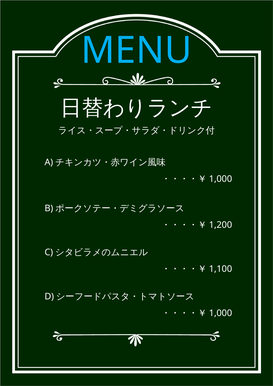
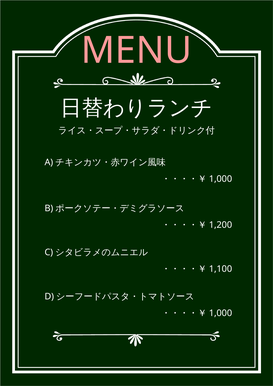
MENU colour: light blue -> pink
